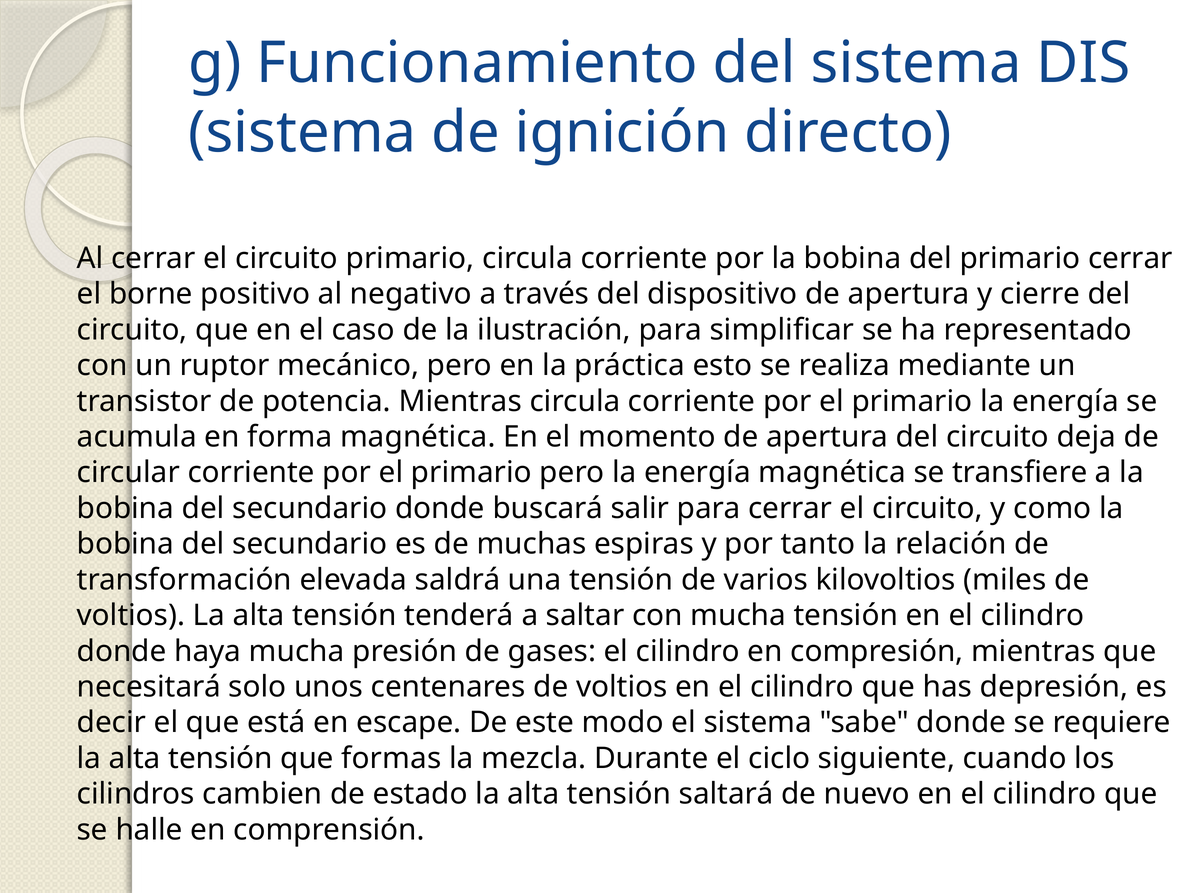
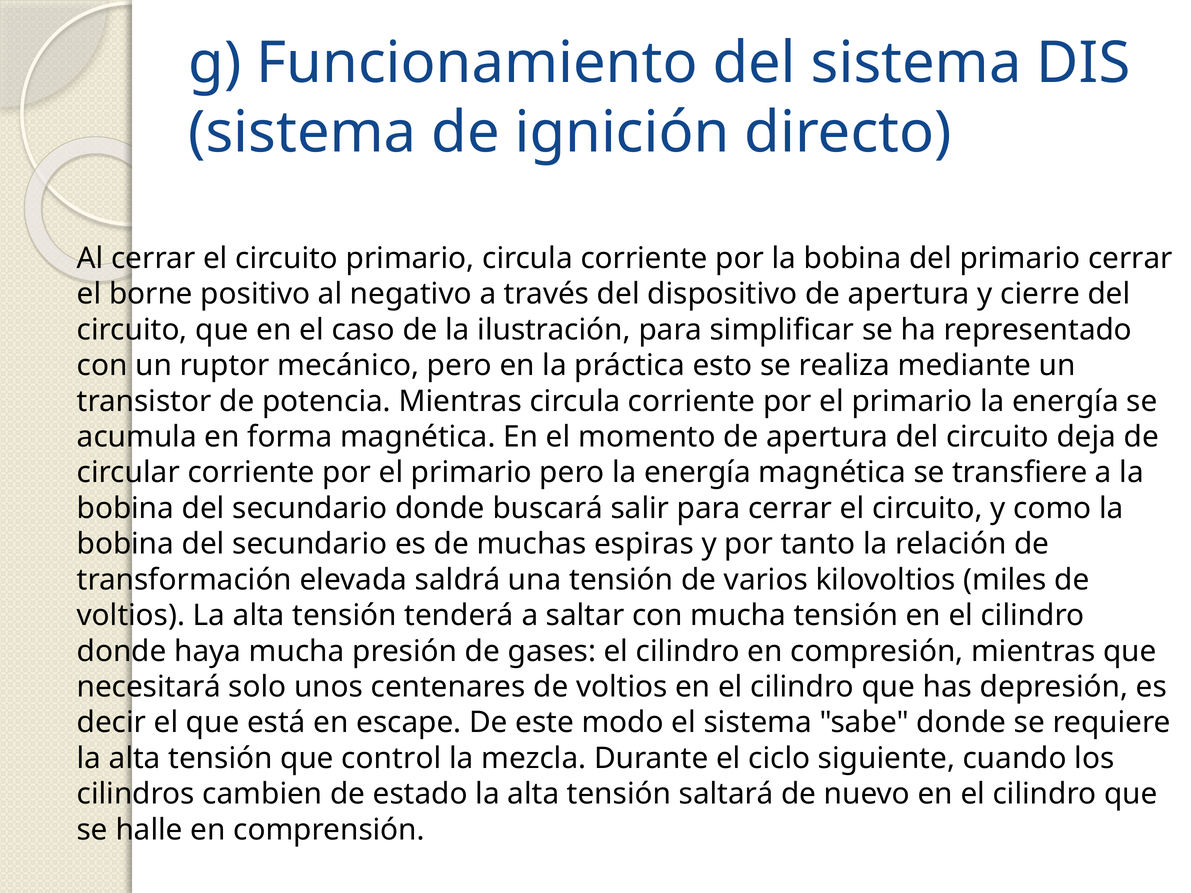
formas: formas -> control
